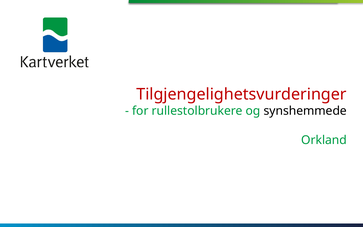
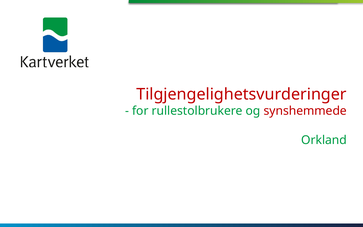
synshemmede colour: black -> red
